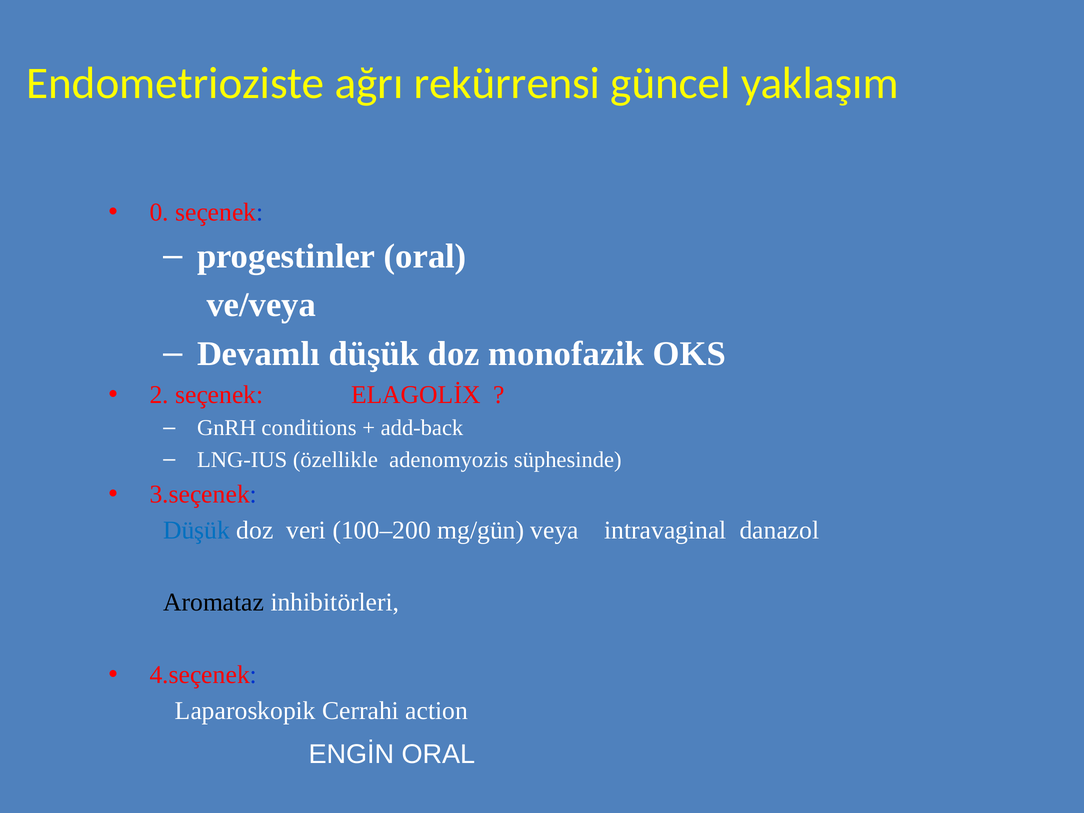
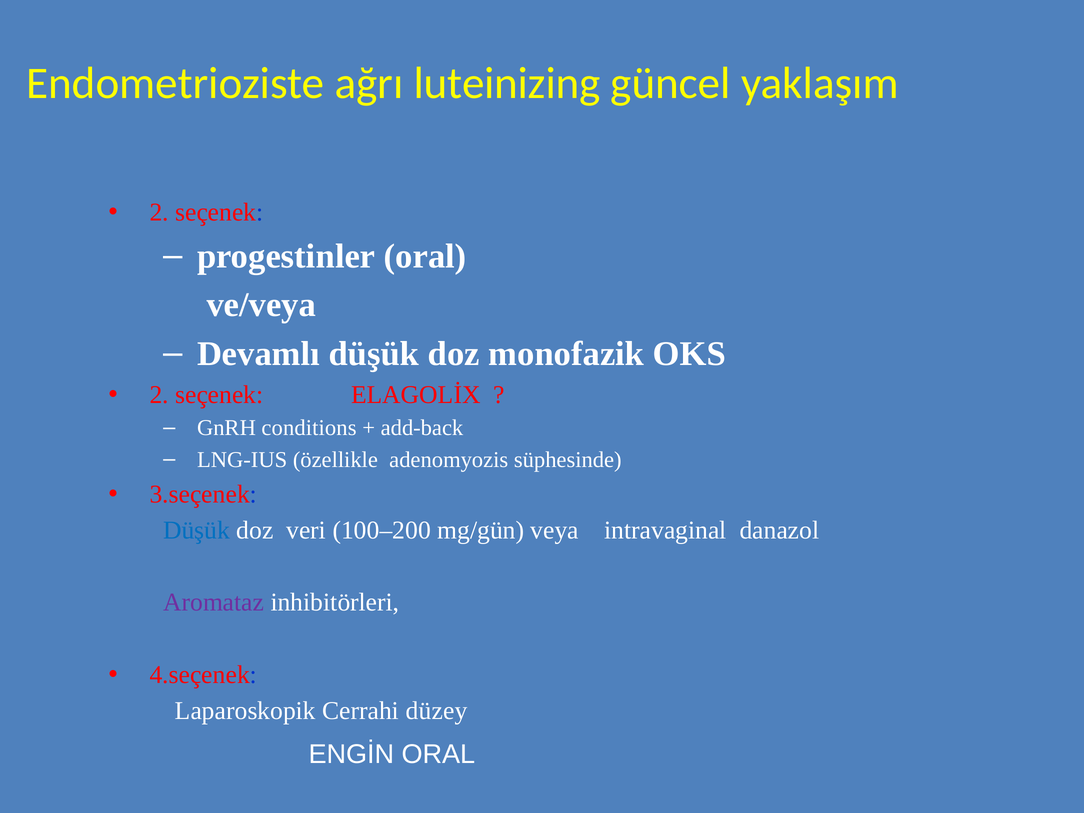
rekürrensi: rekürrensi -> luteinizing
0 at (159, 212): 0 -> 2
Aromataz colour: black -> purple
action: action -> düzey
